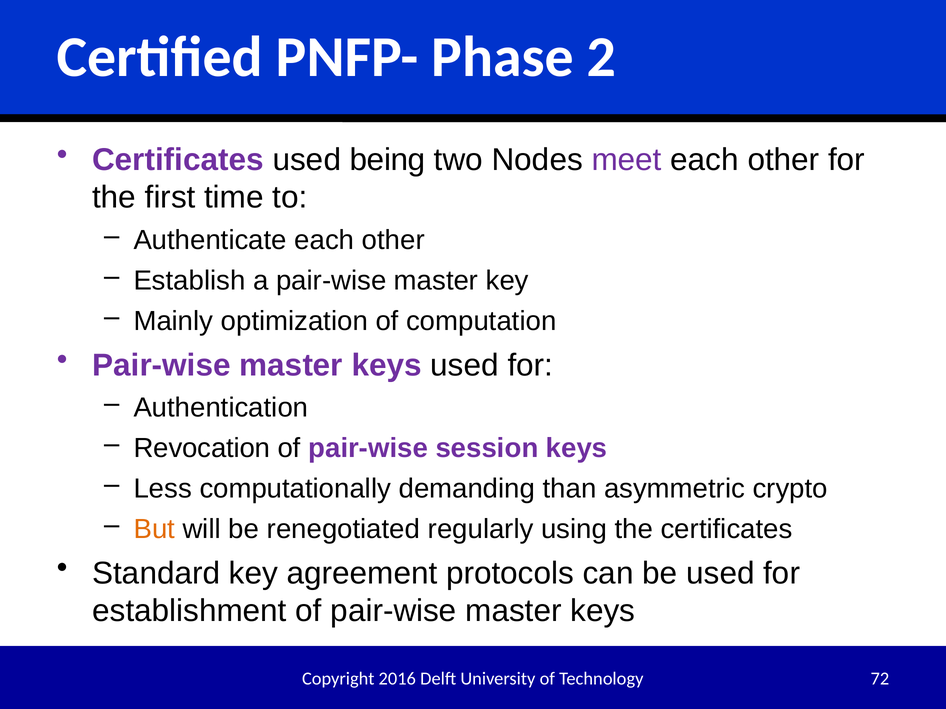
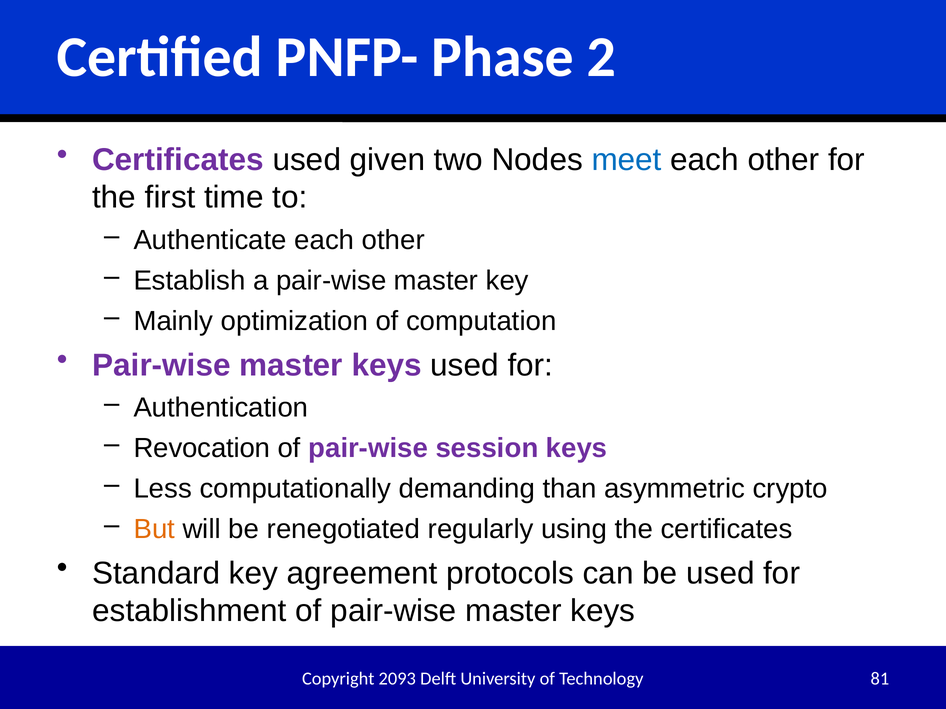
being: being -> given
meet colour: purple -> blue
2016: 2016 -> 2093
72: 72 -> 81
